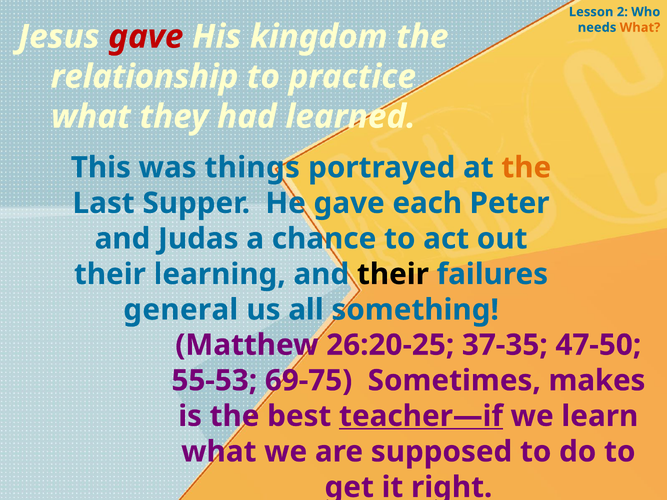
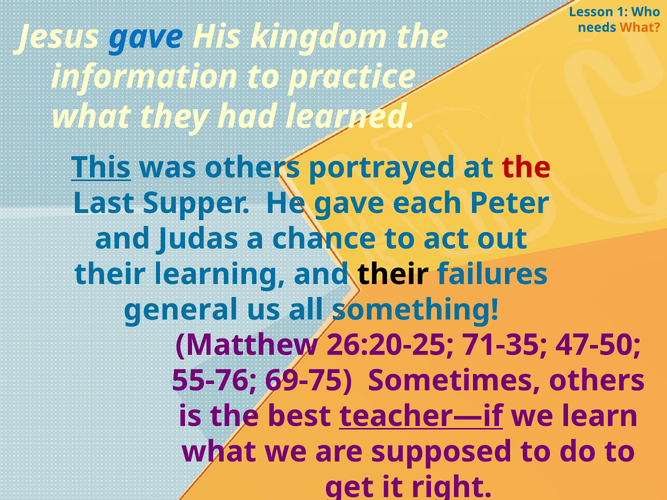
2: 2 -> 1
gave at (146, 37) colour: red -> blue
relationship: relationship -> information
This underline: none -> present
was things: things -> others
the at (526, 168) colour: orange -> red
37-35: 37-35 -> 71-35
55-53: 55-53 -> 55-76
Sometimes makes: makes -> others
